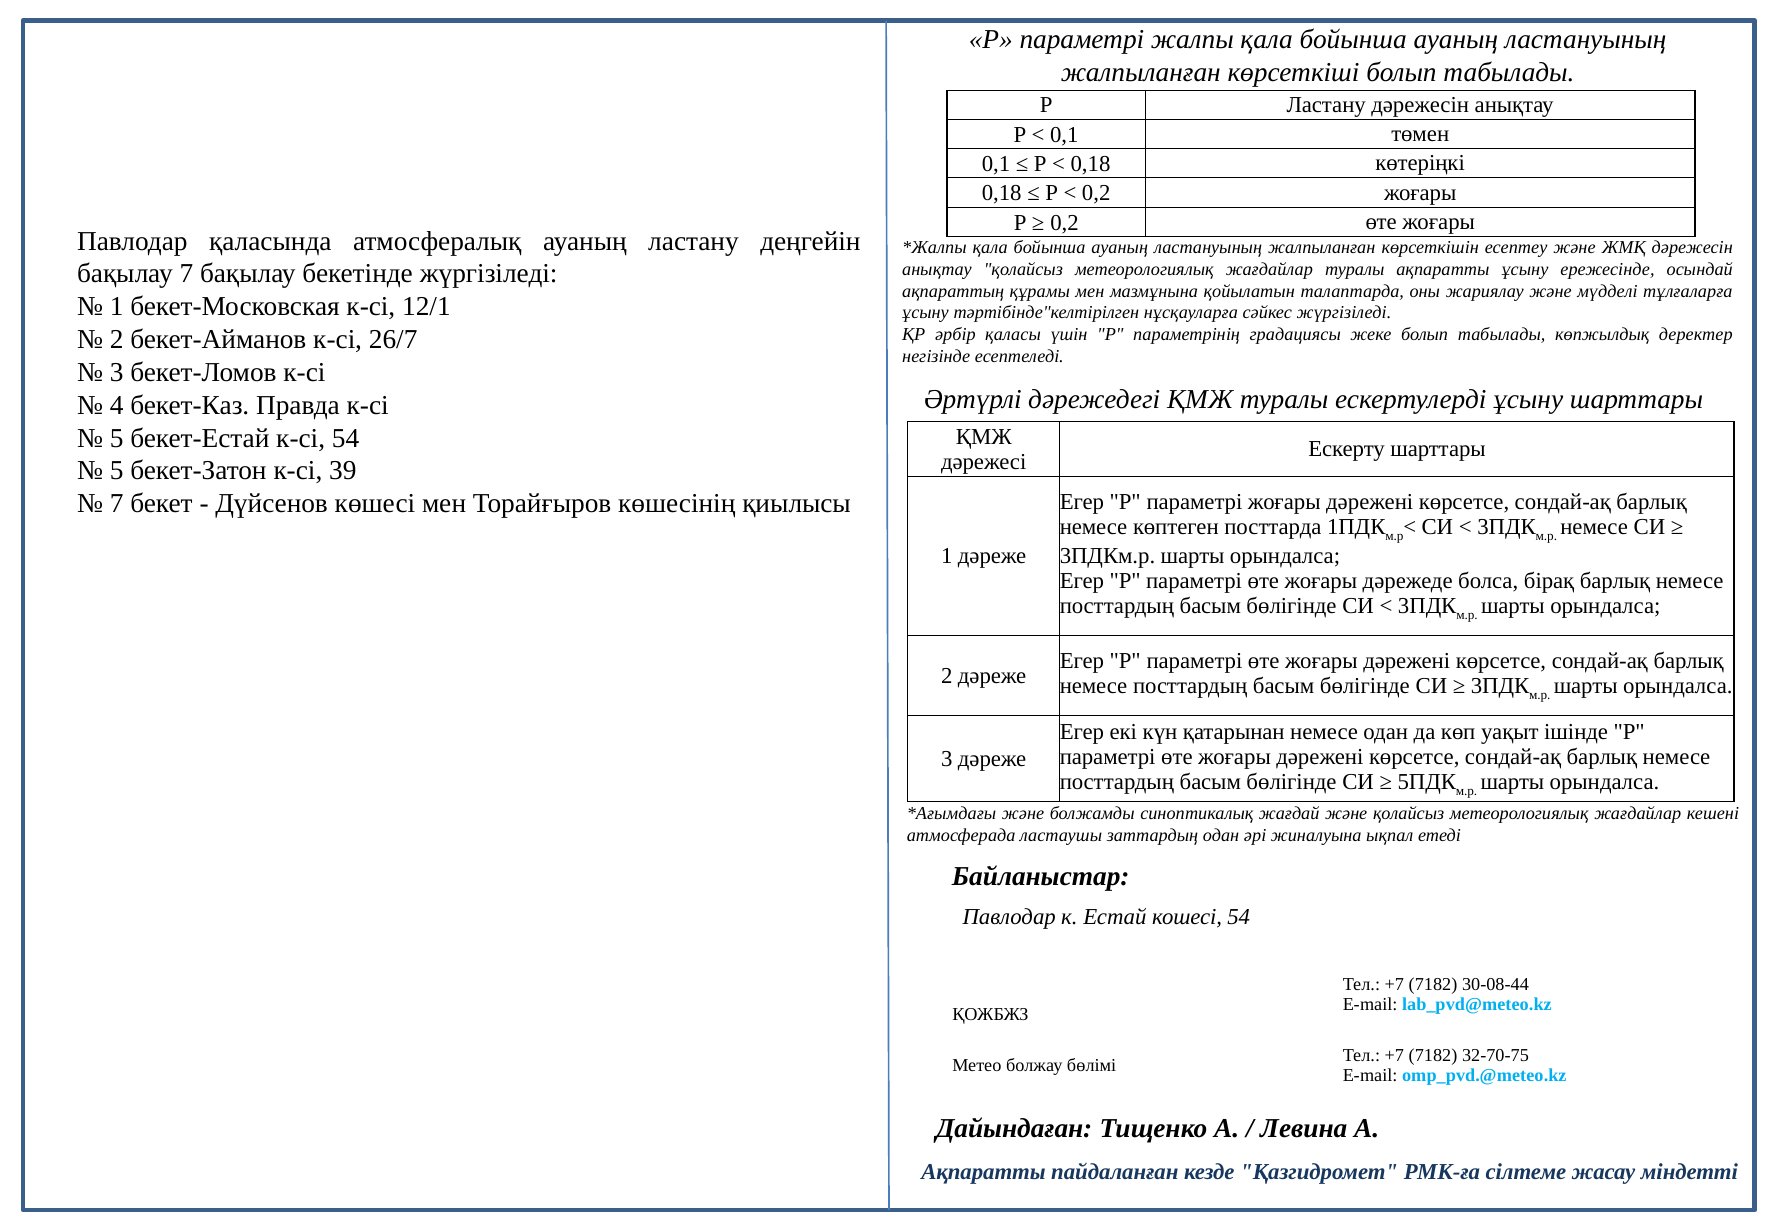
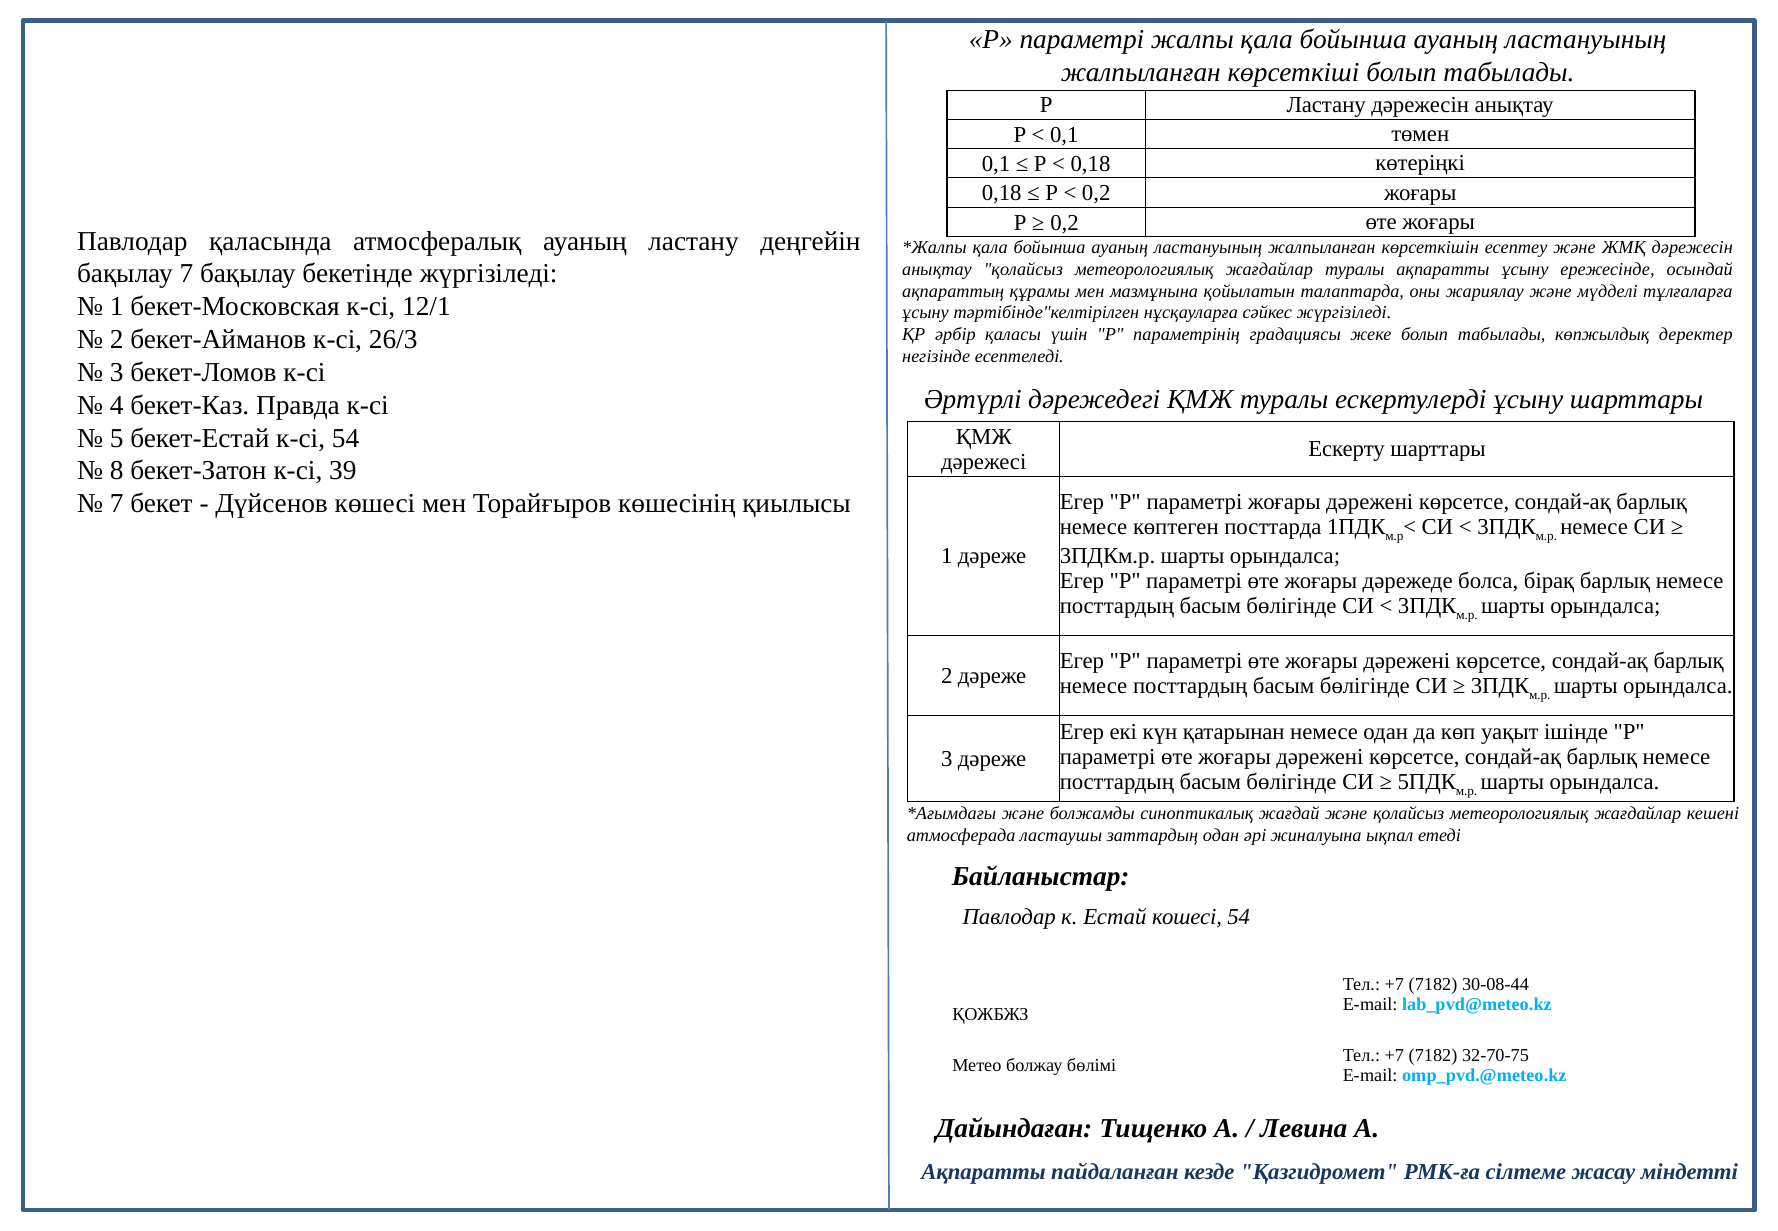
26/7: 26/7 -> 26/3
5 at (117, 471): 5 -> 8
